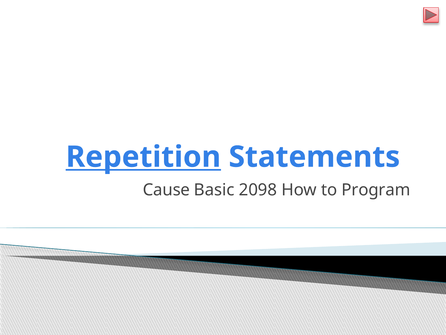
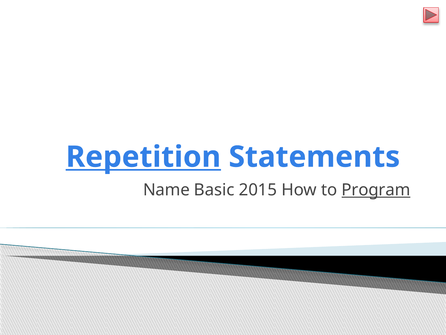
Cause: Cause -> Name
2098: 2098 -> 2015
Program underline: none -> present
